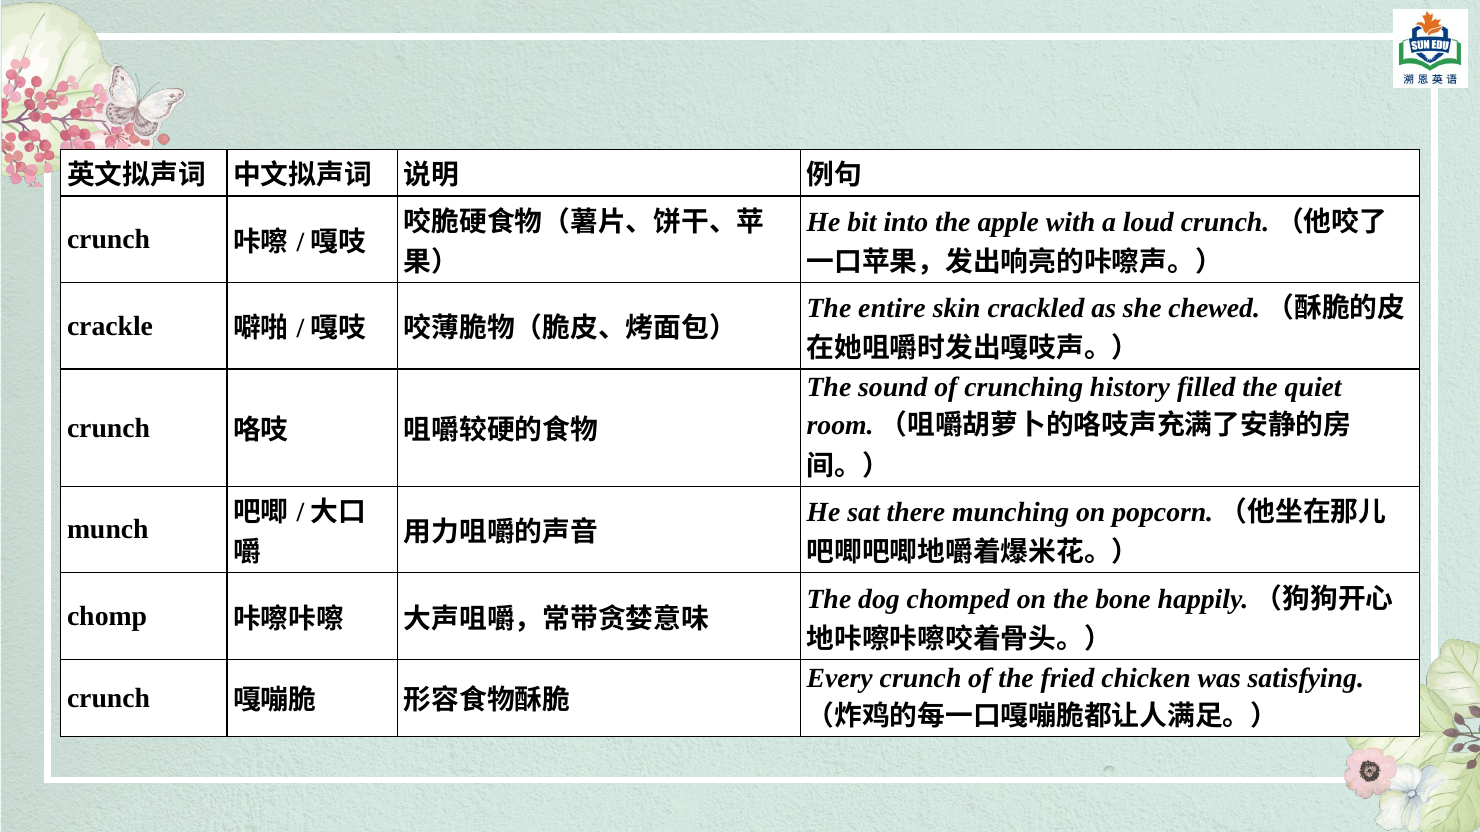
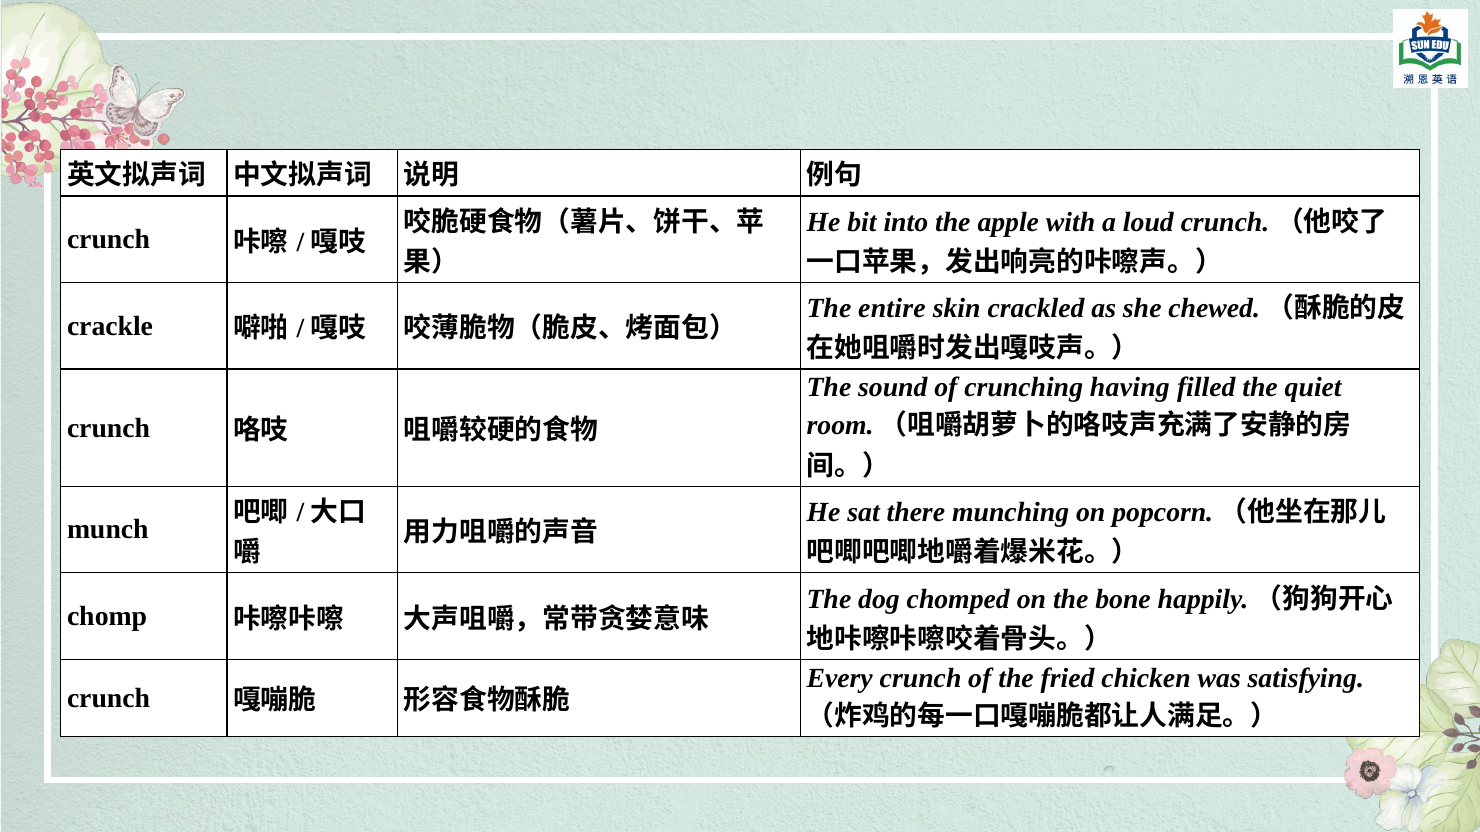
history: history -> having
